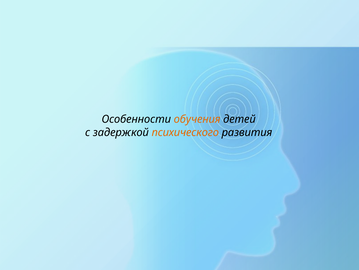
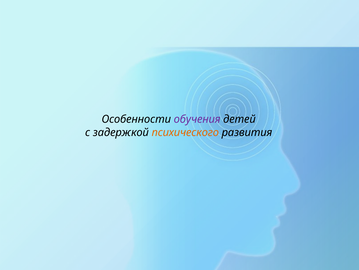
обучения colour: orange -> purple
